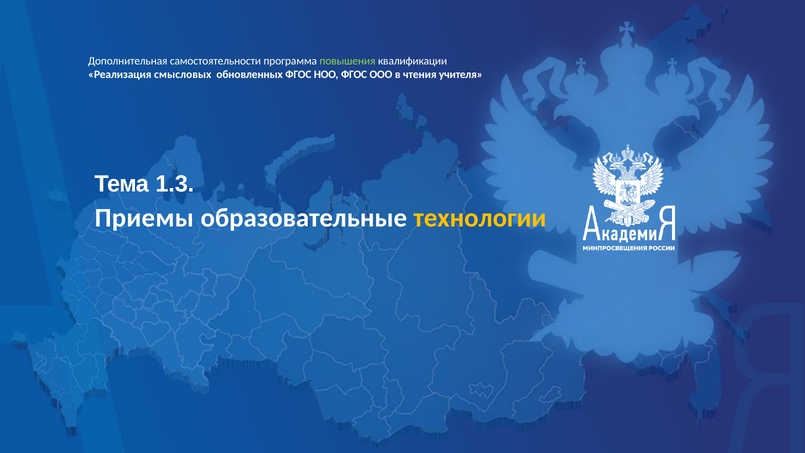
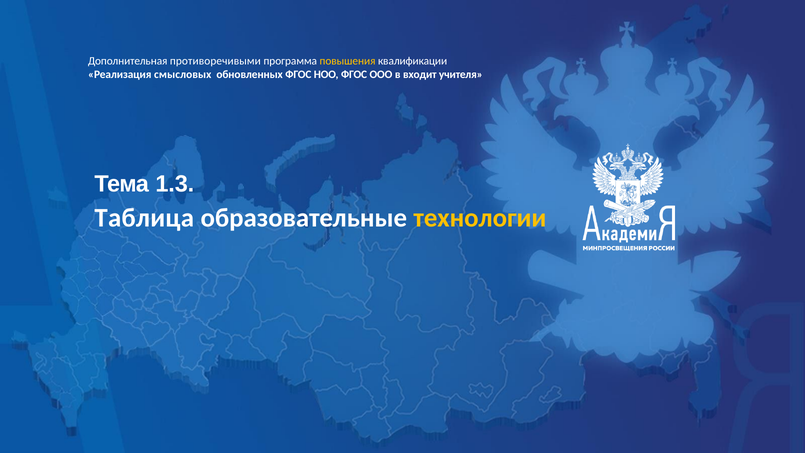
самостоятельности: самостоятельности -> противоречивыми
повышения colour: light green -> yellow
чтения: чтения -> входит
Приемы: Приемы -> Таблица
